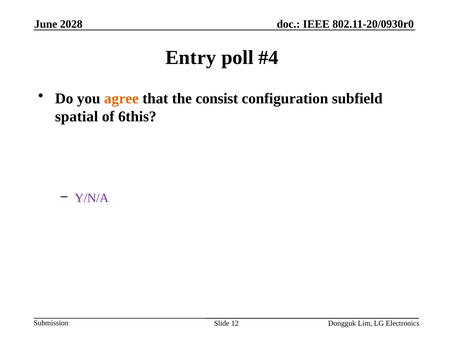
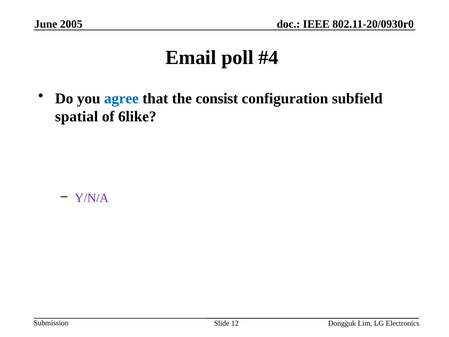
2028: 2028 -> 2005
Entry: Entry -> Email
agree colour: orange -> blue
6this: 6this -> 6like
